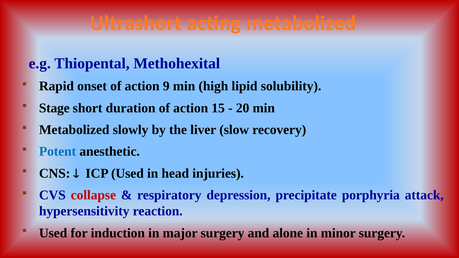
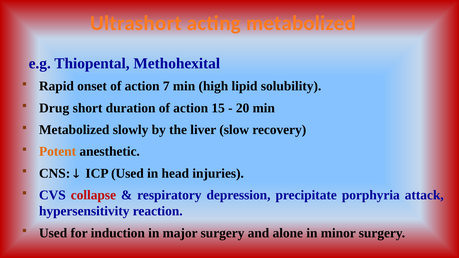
9: 9 -> 7
Stage: Stage -> Drug
Potent colour: blue -> orange
